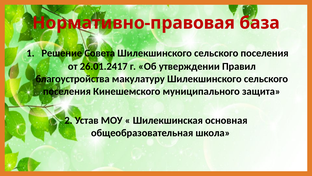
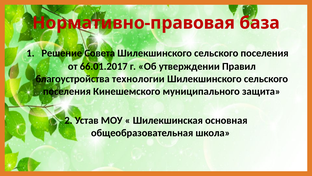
26.01.2417: 26.01.2417 -> 66.01.2017
макулатуру: макулатуру -> технологии
